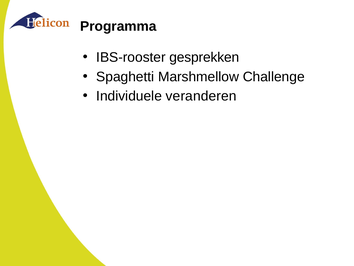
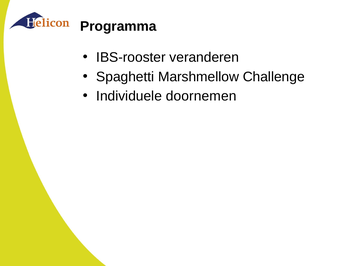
gesprekken: gesprekken -> veranderen
veranderen: veranderen -> doornemen
